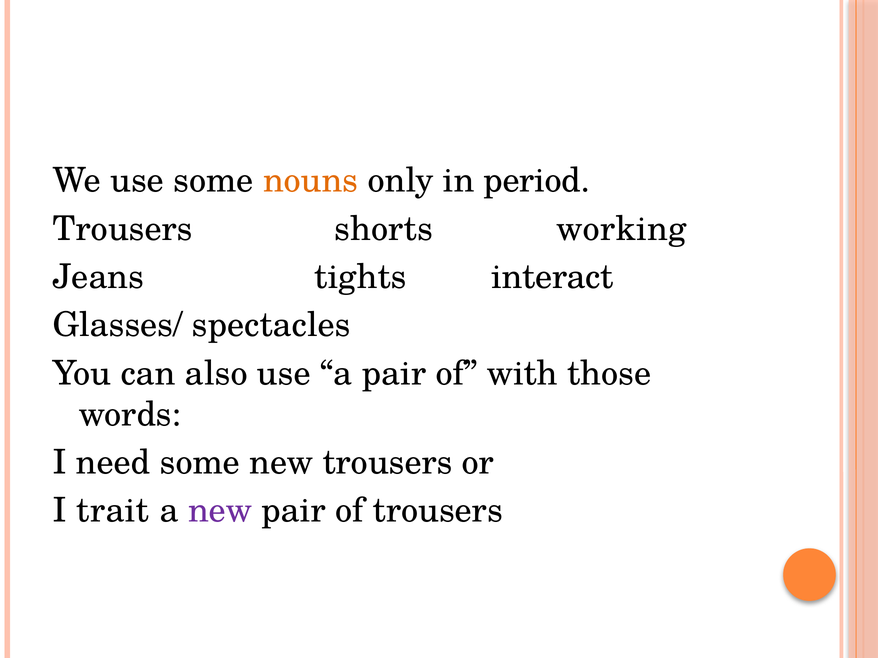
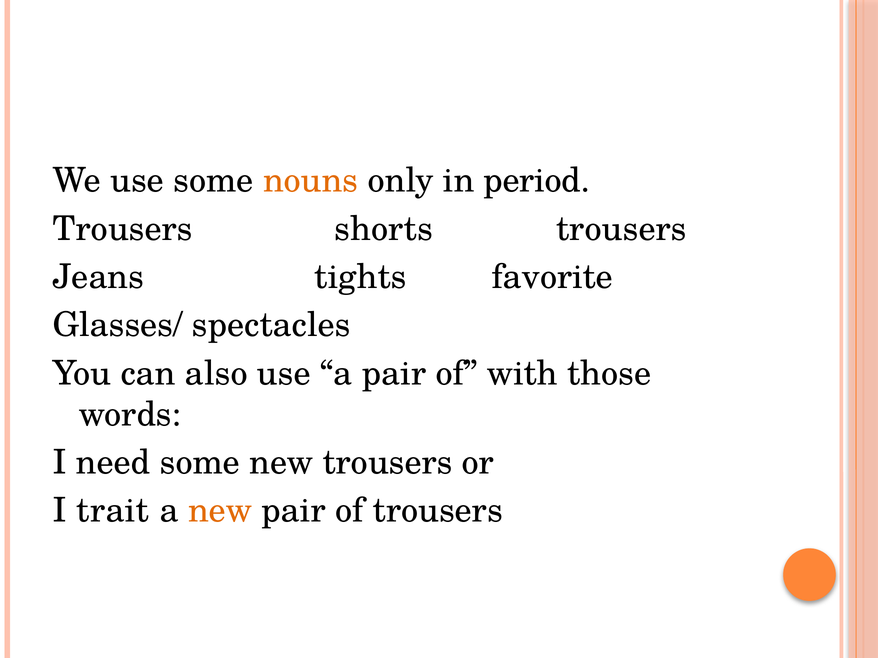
shorts working: working -> trousers
interact: interact -> favorite
new at (220, 511) colour: purple -> orange
